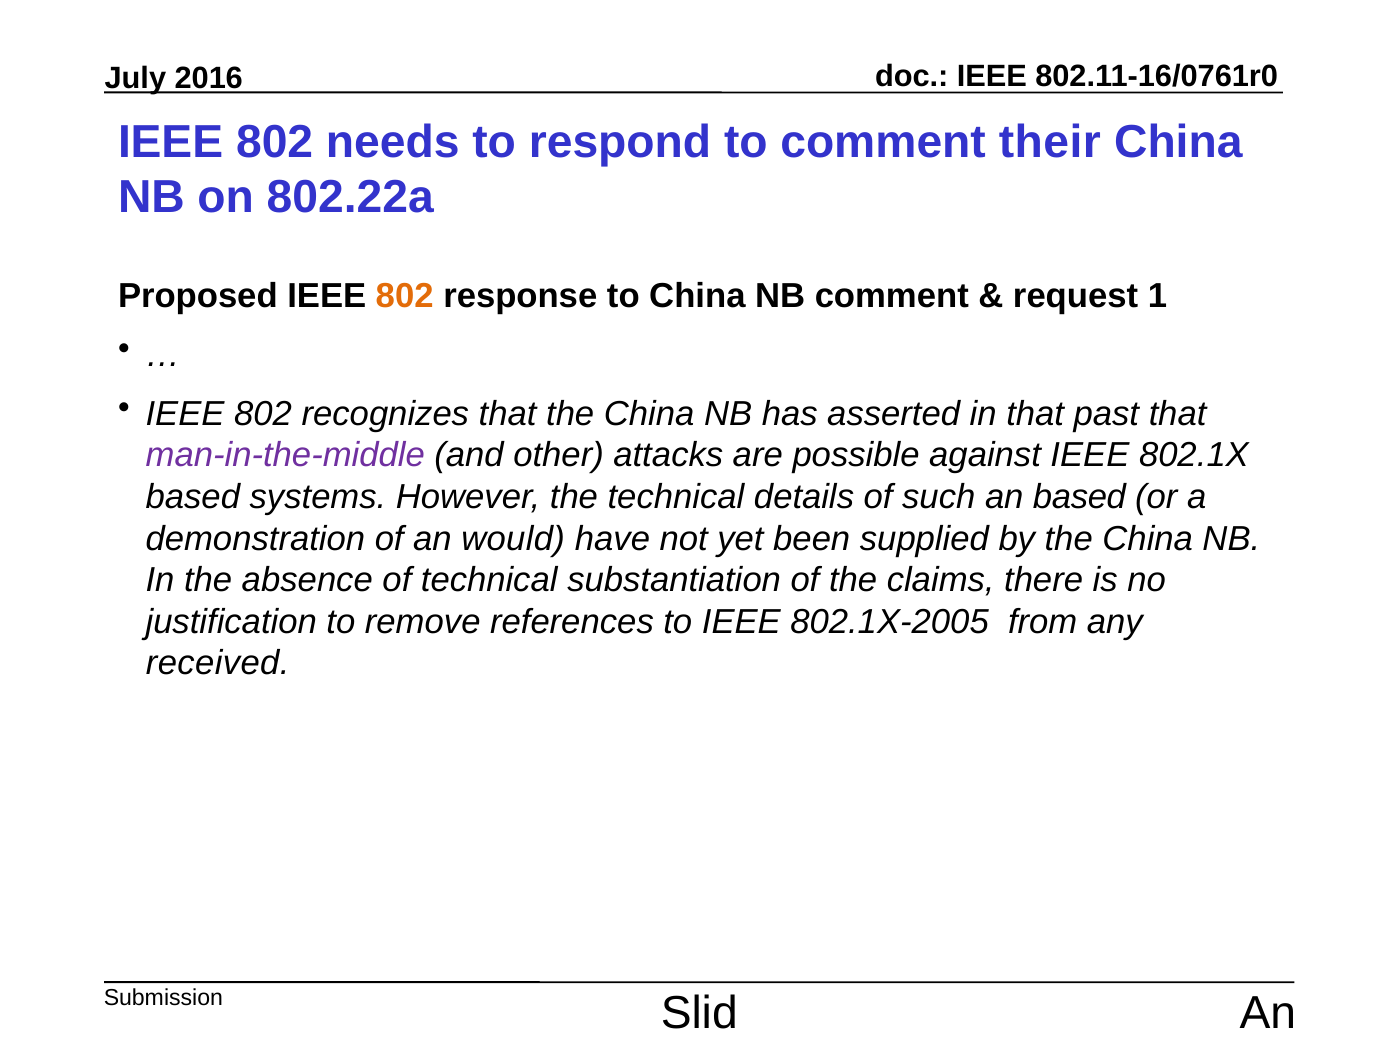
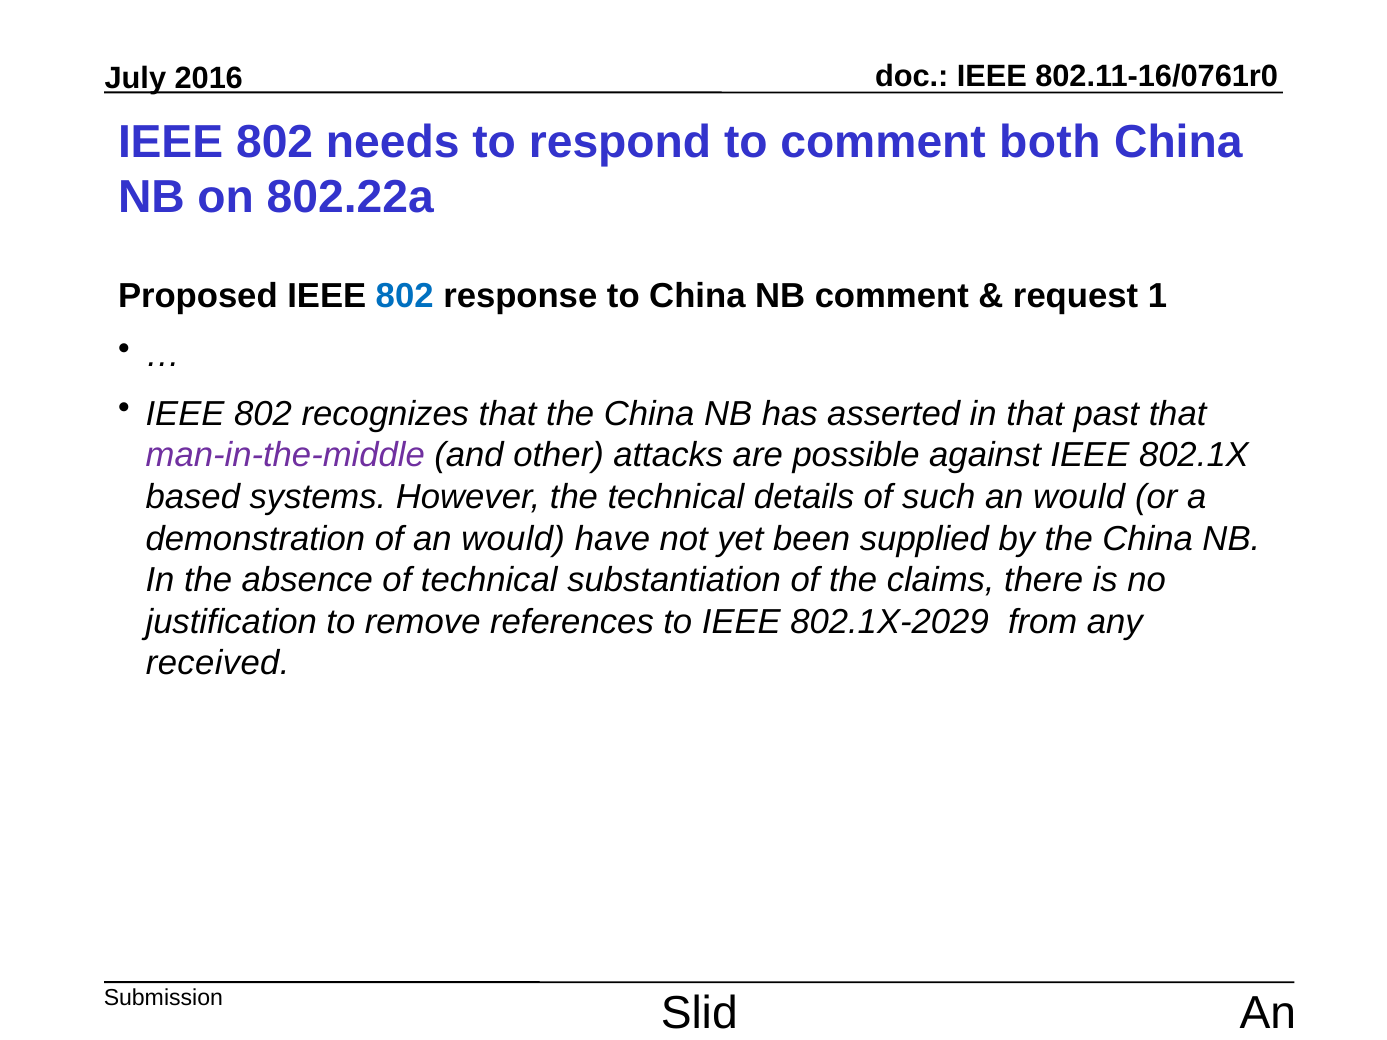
their: their -> both
802 at (405, 296) colour: orange -> blue
such an based: based -> would
802.1X-2005: 802.1X-2005 -> 802.1X-2029
